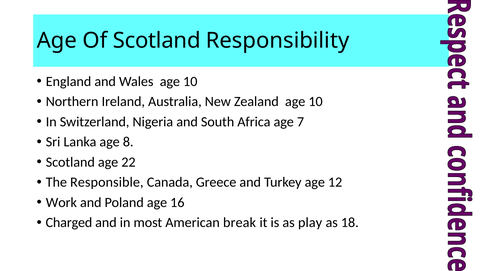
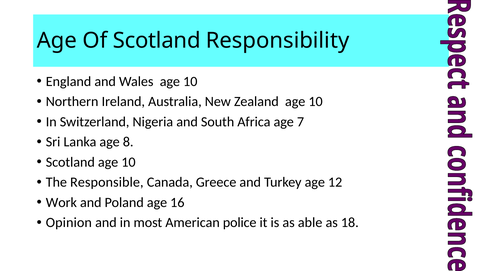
Scotland age 22: 22 -> 10
Charged: Charged -> Opinion
break: break -> police
play: play -> able
